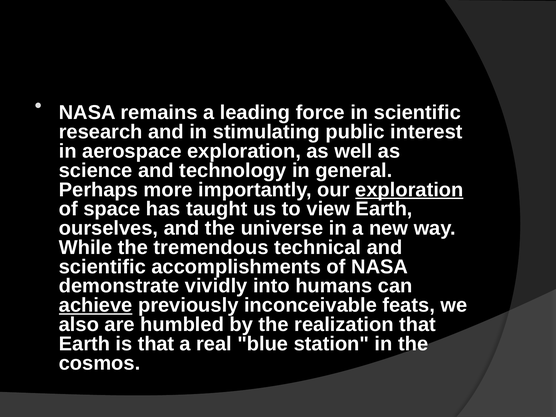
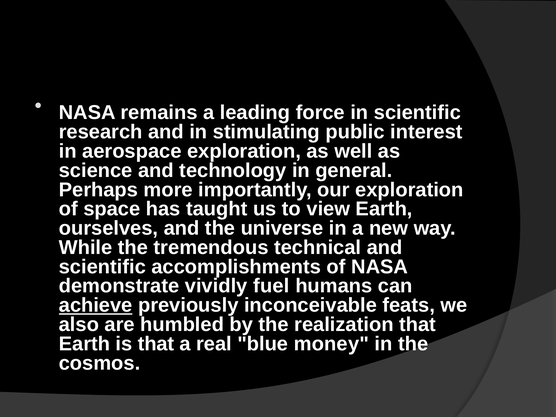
exploration at (409, 190) underline: present -> none
into: into -> fuel
station: station -> money
